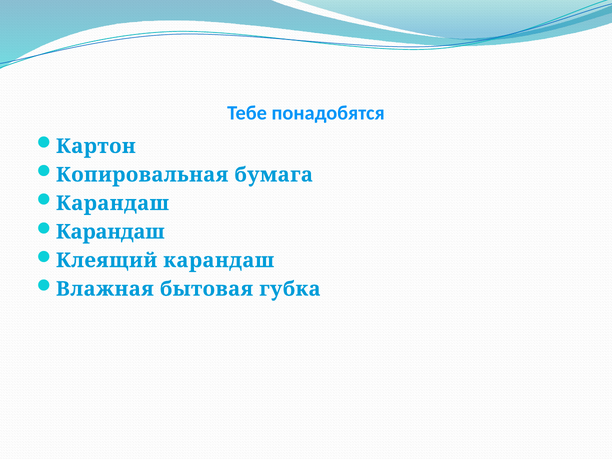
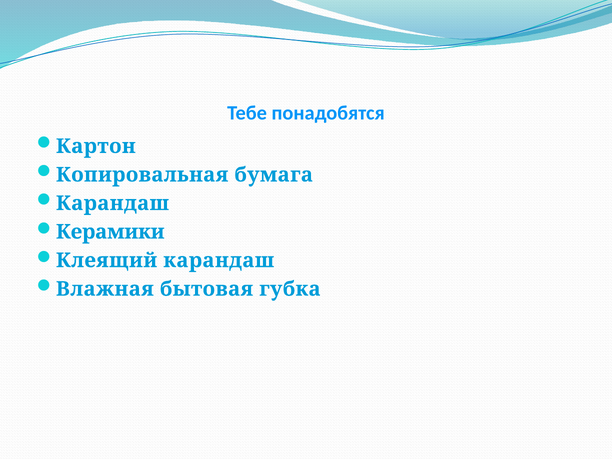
Карандаш at (110, 232): Карандаш -> Керамики
